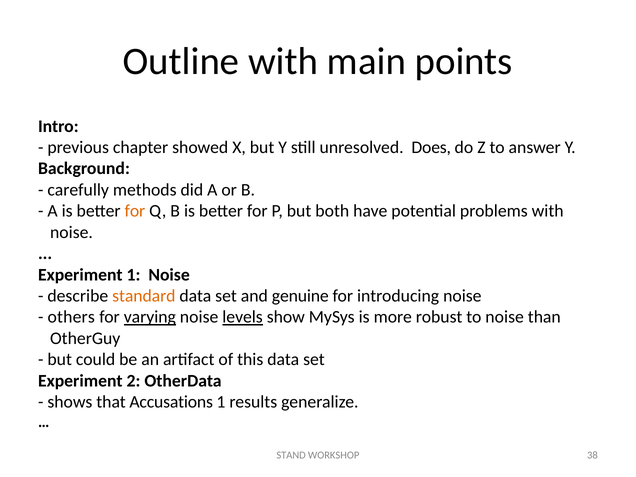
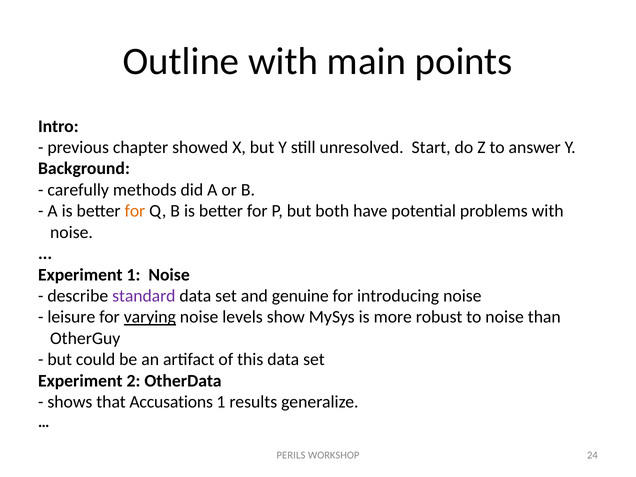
Does: Does -> Start
standard colour: orange -> purple
others: others -> leisure
levels underline: present -> none
STAND: STAND -> PERILS
38: 38 -> 24
